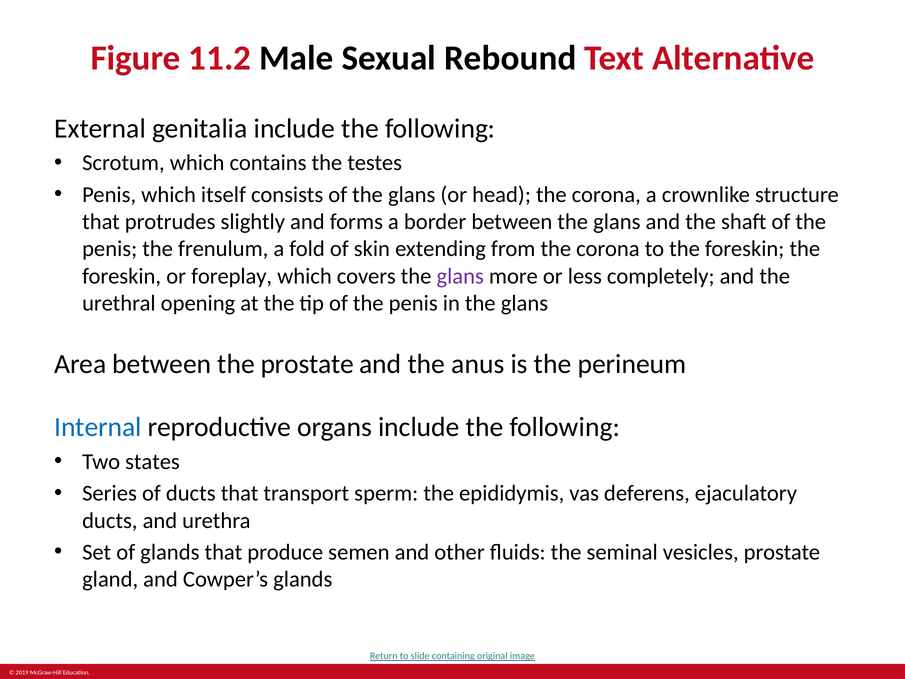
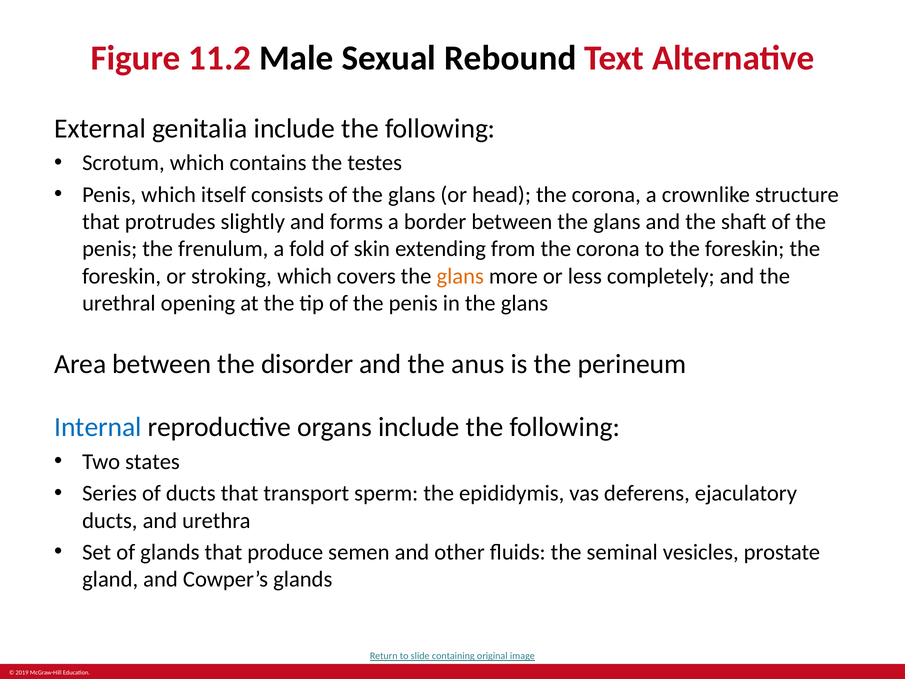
foreplay: foreplay -> stroking
glans at (460, 276) colour: purple -> orange
the prostate: prostate -> disorder
